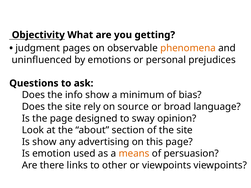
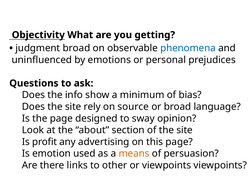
judgment pages: pages -> broad
phenomena colour: orange -> blue
Is show: show -> profit
